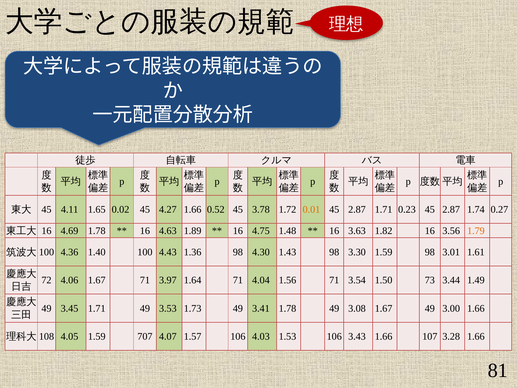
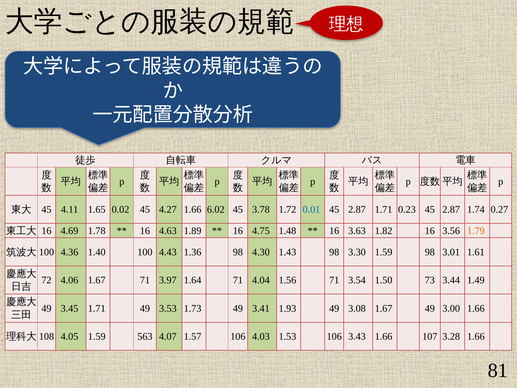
0.52: 0.52 -> 6.02
0.01 colour: orange -> blue
3.41 1.78: 1.78 -> 1.93
707: 707 -> 563
